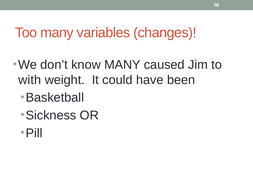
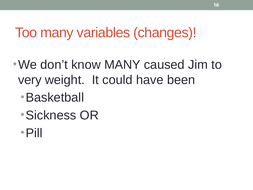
with: with -> very
